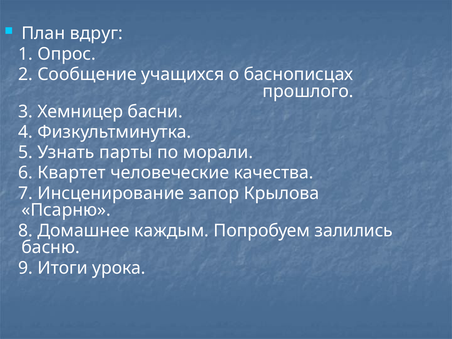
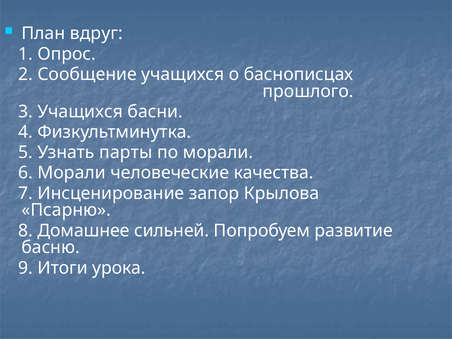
3 Хемницер: Хемницер -> Учащихся
6 Квартет: Квартет -> Морали
каждым: каждым -> сильней
залились: залились -> развитие
